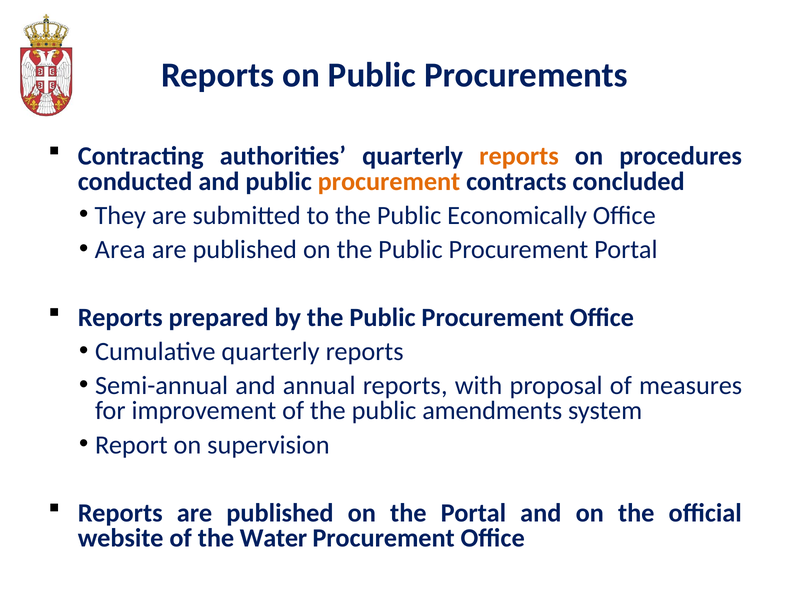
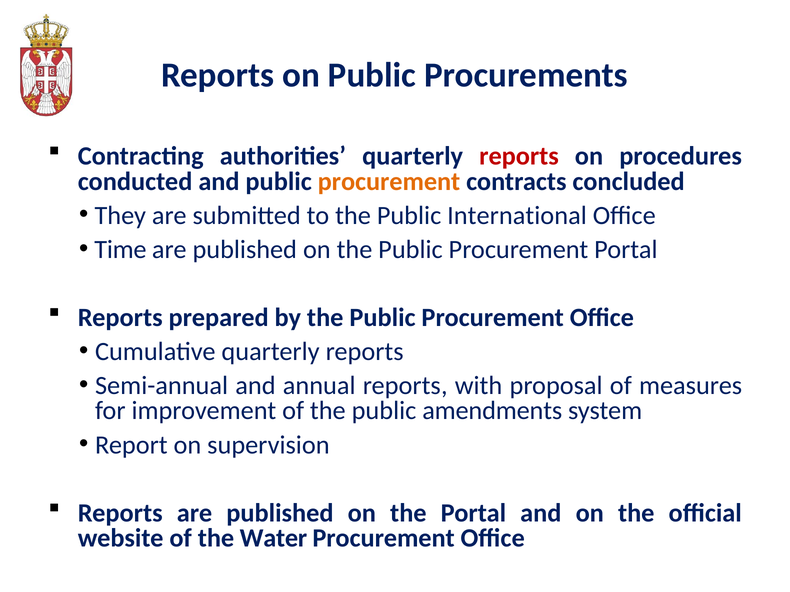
reports at (519, 156) colour: orange -> red
Economically: Economically -> International
Area: Area -> Time
